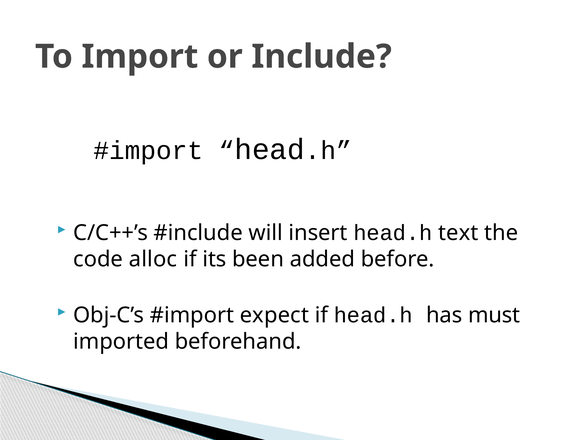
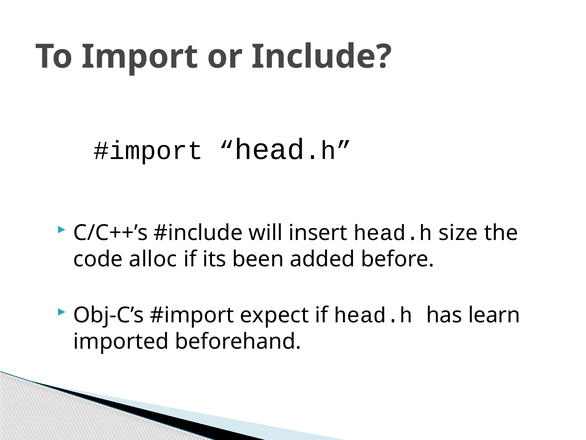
text: text -> size
must: must -> learn
